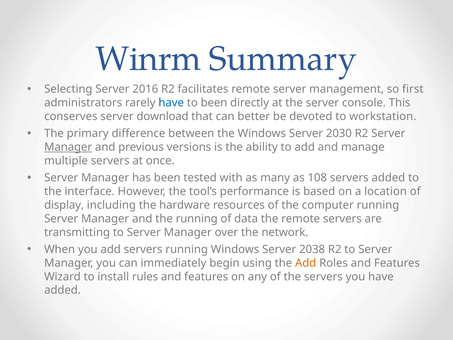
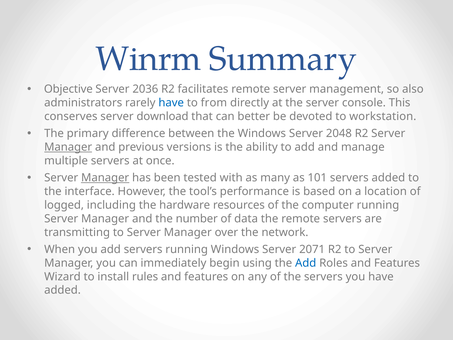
Selecting: Selecting -> Objective
2016: 2016 -> 2036
first: first -> also
to been: been -> from
2030: 2030 -> 2048
Manager at (105, 178) underline: none -> present
108: 108 -> 101
display: display -> logged
the running: running -> number
2038: 2038 -> 2071
Add at (306, 263) colour: orange -> blue
